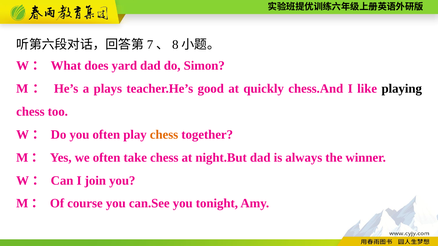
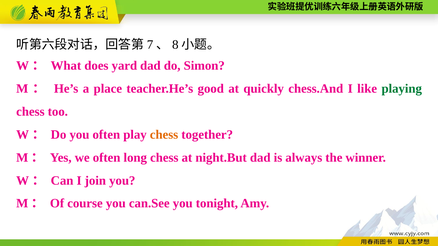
plays: plays -> place
playing colour: black -> green
take: take -> long
